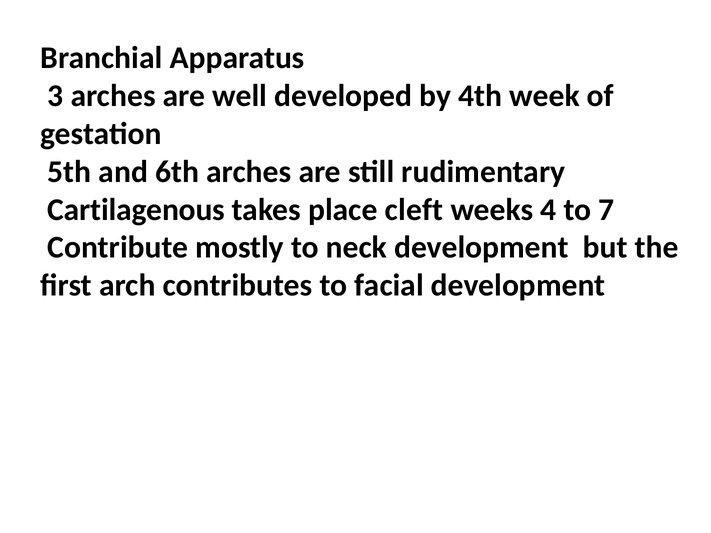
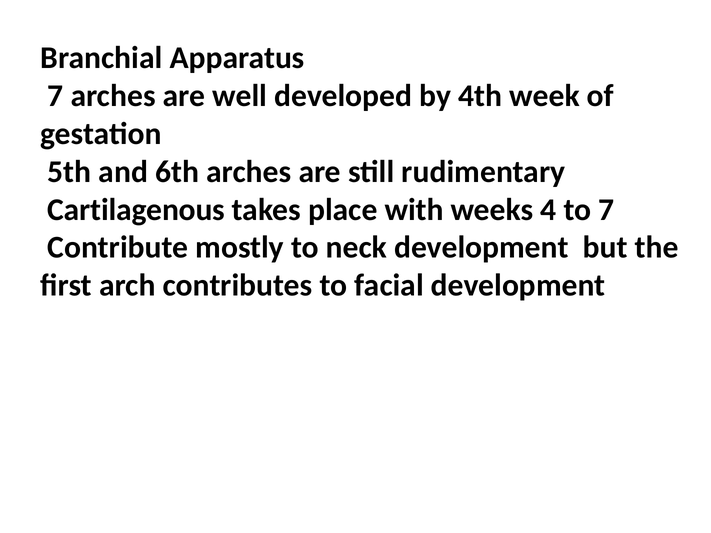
3 at (55, 96): 3 -> 7
cleft: cleft -> with
